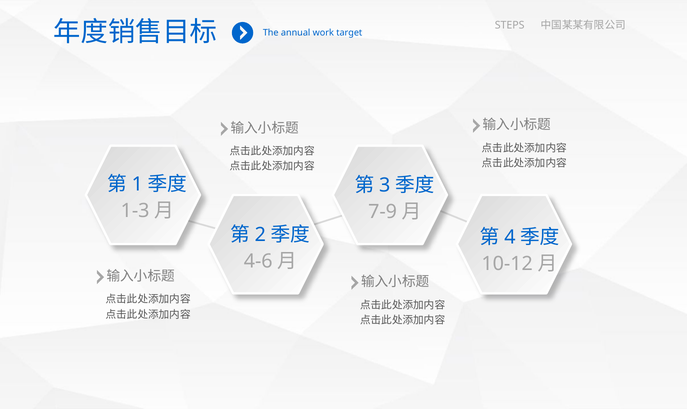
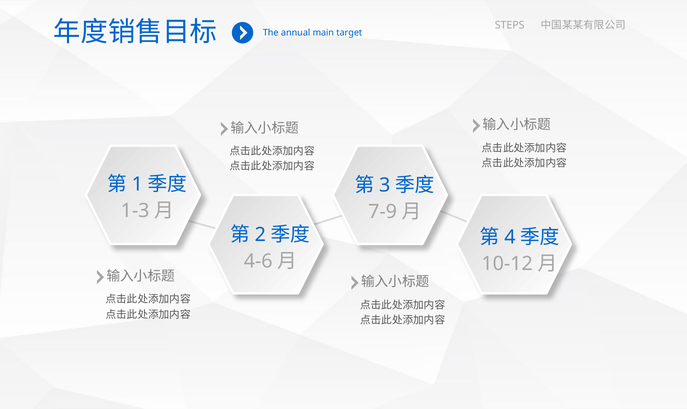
work: work -> main
